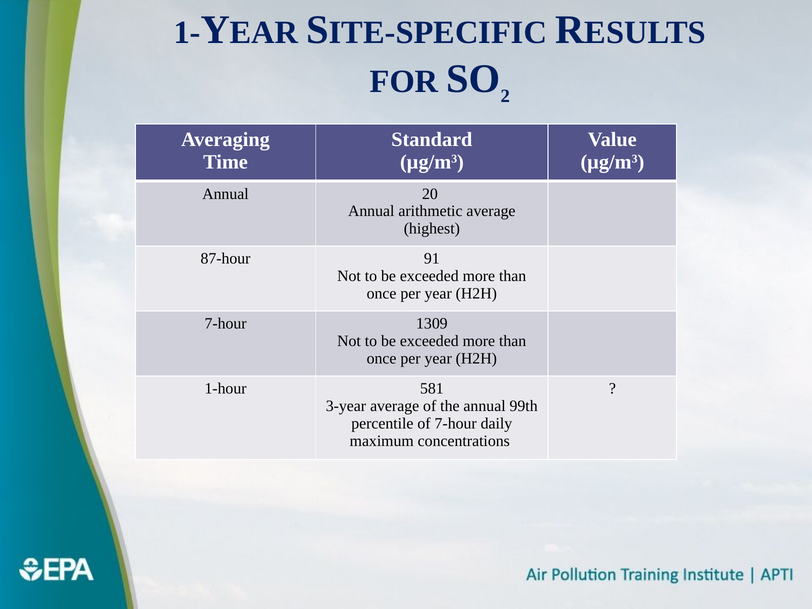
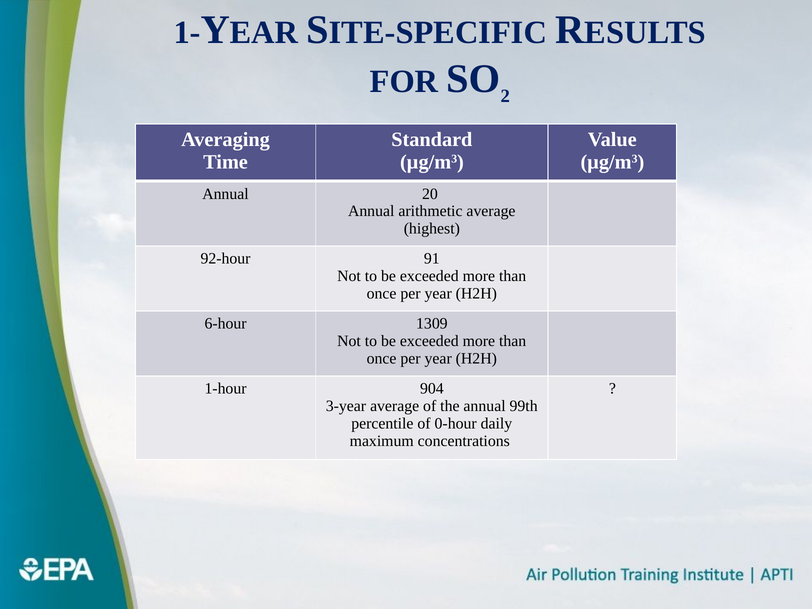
87-hour: 87-hour -> 92-hour
7-hour at (226, 324): 7-hour -> 6-hour
581: 581 -> 904
of 7-hour: 7-hour -> 0-hour
